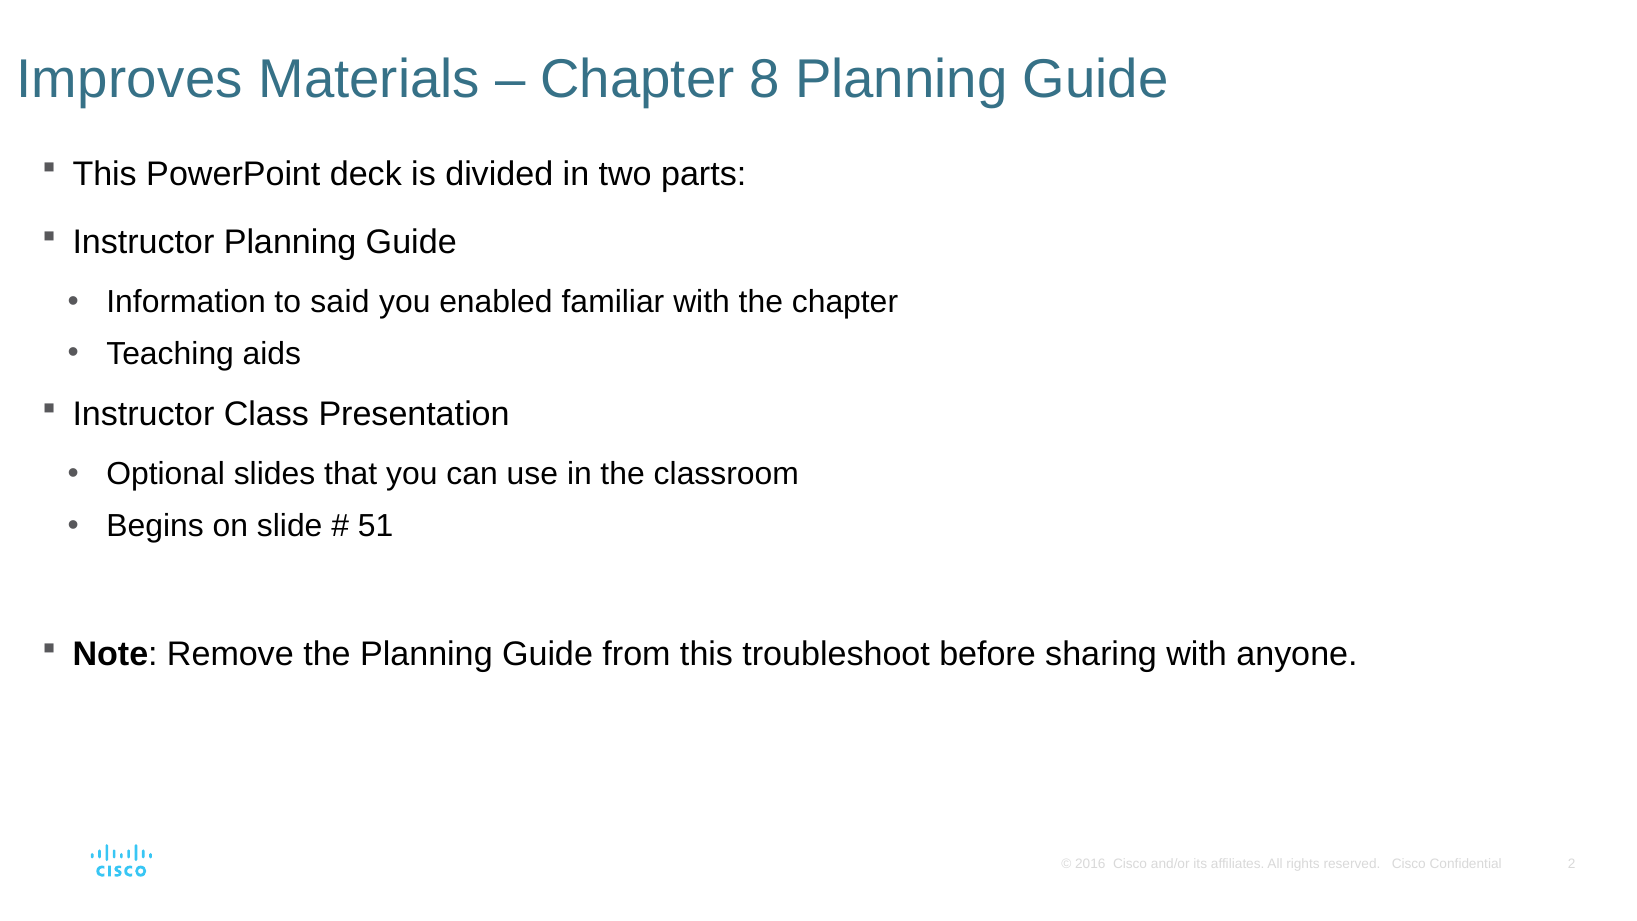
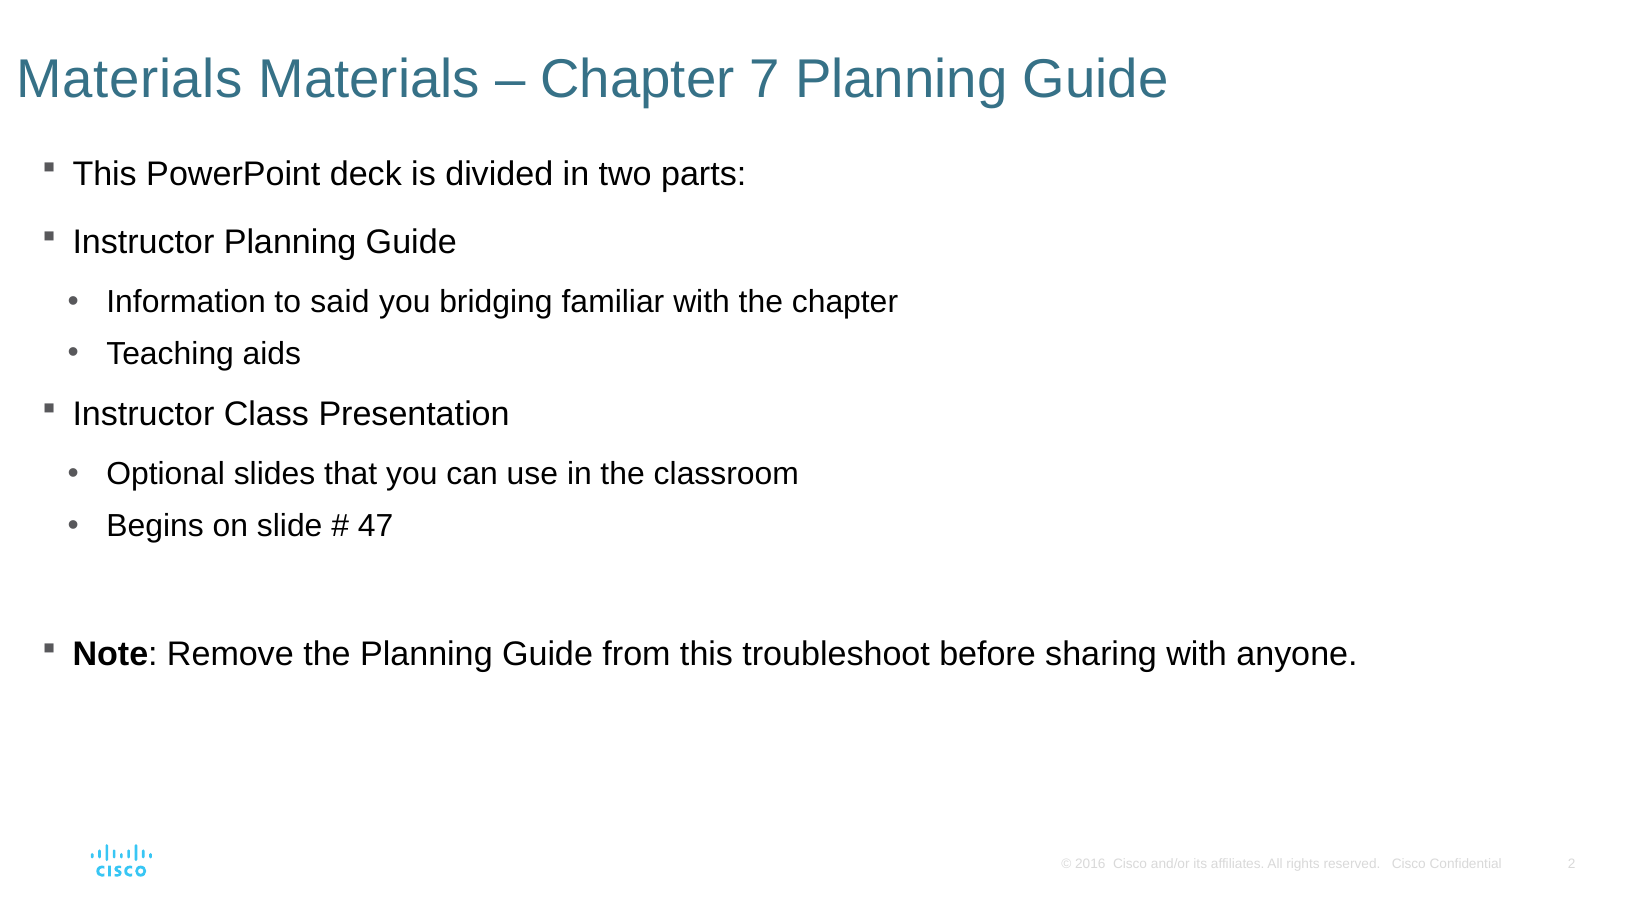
Improves at (130, 79): Improves -> Materials
8: 8 -> 7
enabled: enabled -> bridging
51: 51 -> 47
